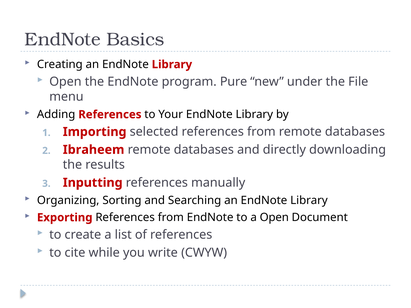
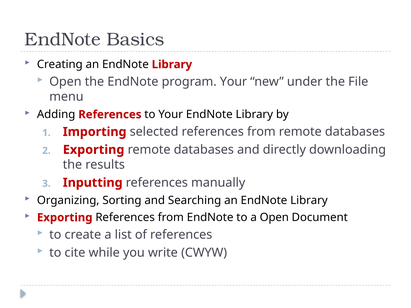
program Pure: Pure -> Your
Ibraheem at (94, 150): Ibraheem -> Exporting
